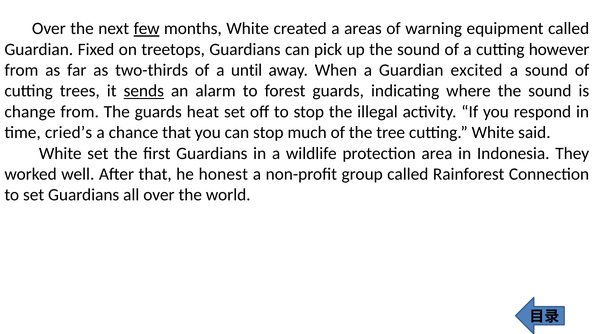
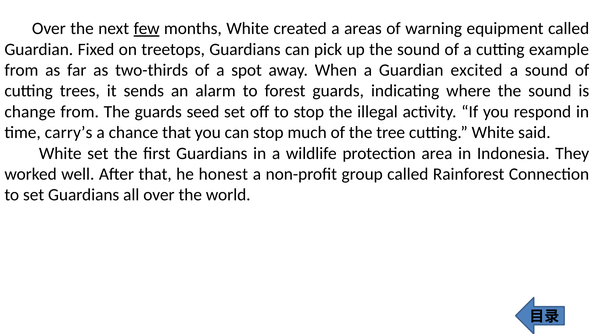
however: however -> example
until: until -> spot
sends underline: present -> none
heat: heat -> seed
cried’s: cried’s -> carry’s
